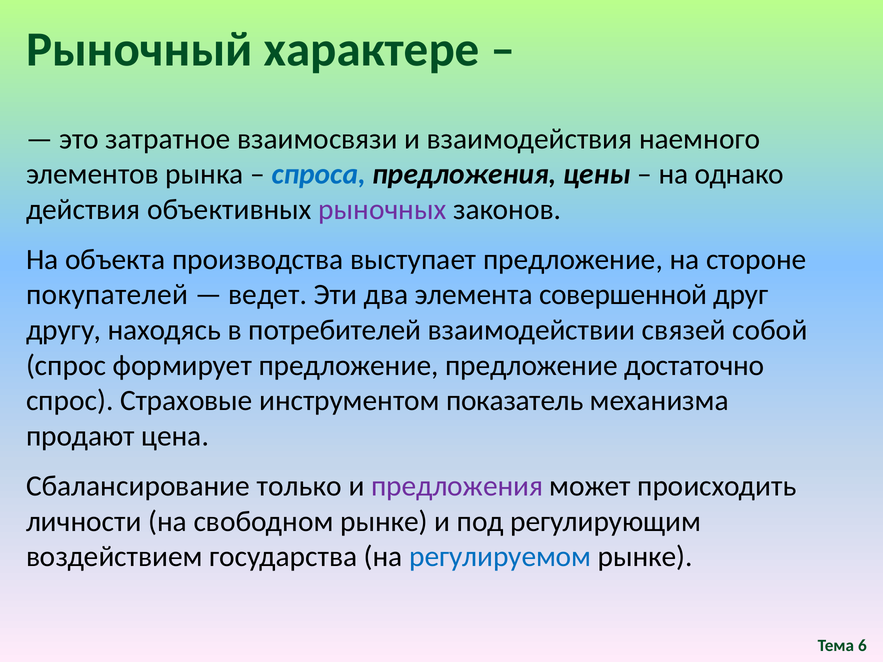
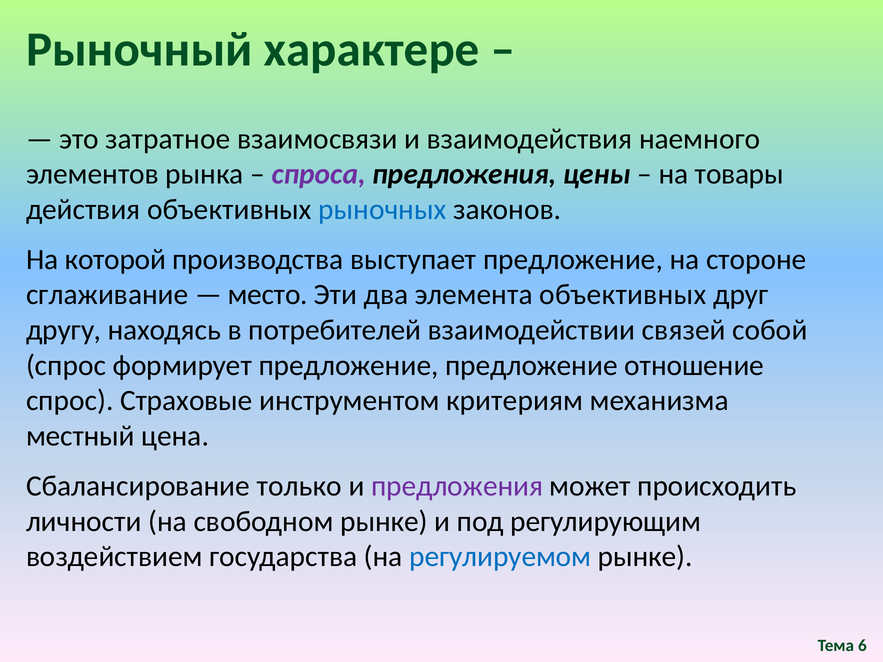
спроса colour: blue -> purple
однако: однако -> товары
рыночных colour: purple -> blue
объекта: объекта -> которой
покупателей: покупателей -> сглаживание
ведет: ведет -> место
элемента совершенной: совершенной -> объективных
достаточно: достаточно -> отношение
показатель: показатель -> критериям
продают: продают -> местный
